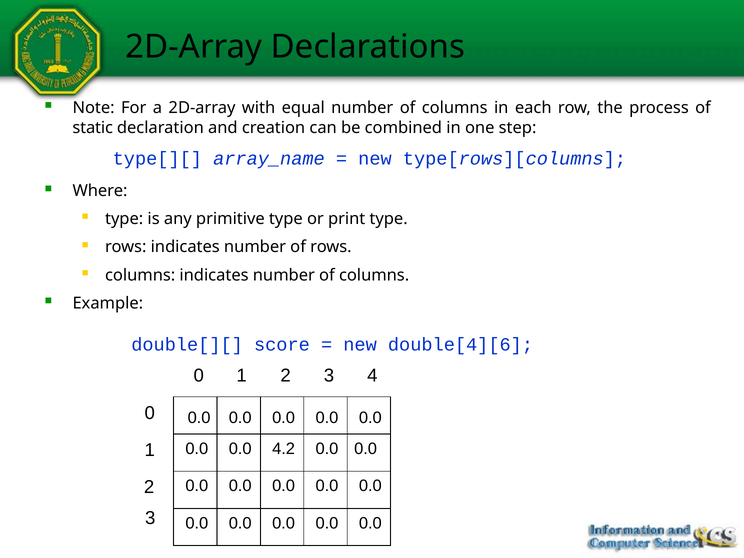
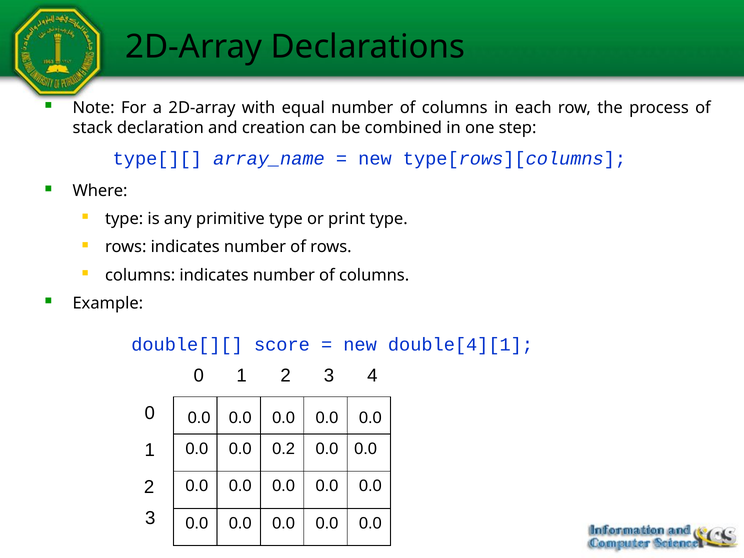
static: static -> stack
double[4][6: double[4][6 -> double[4][1
4.2: 4.2 -> 0.2
